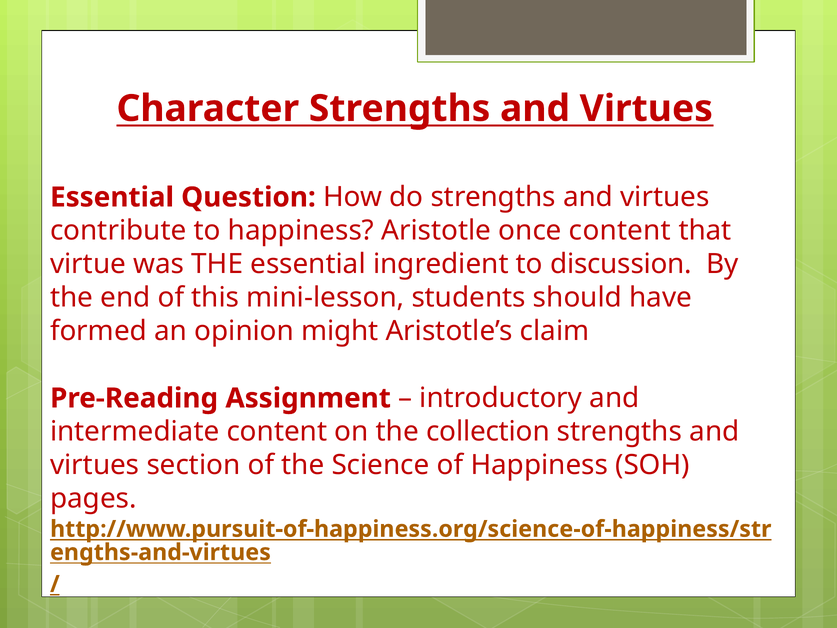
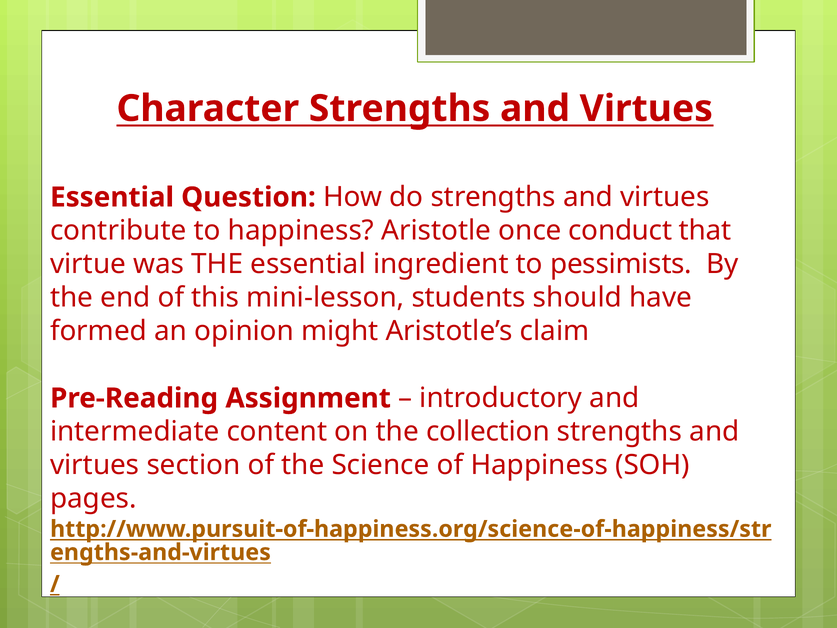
once content: content -> conduct
discussion: discussion -> pessimists
